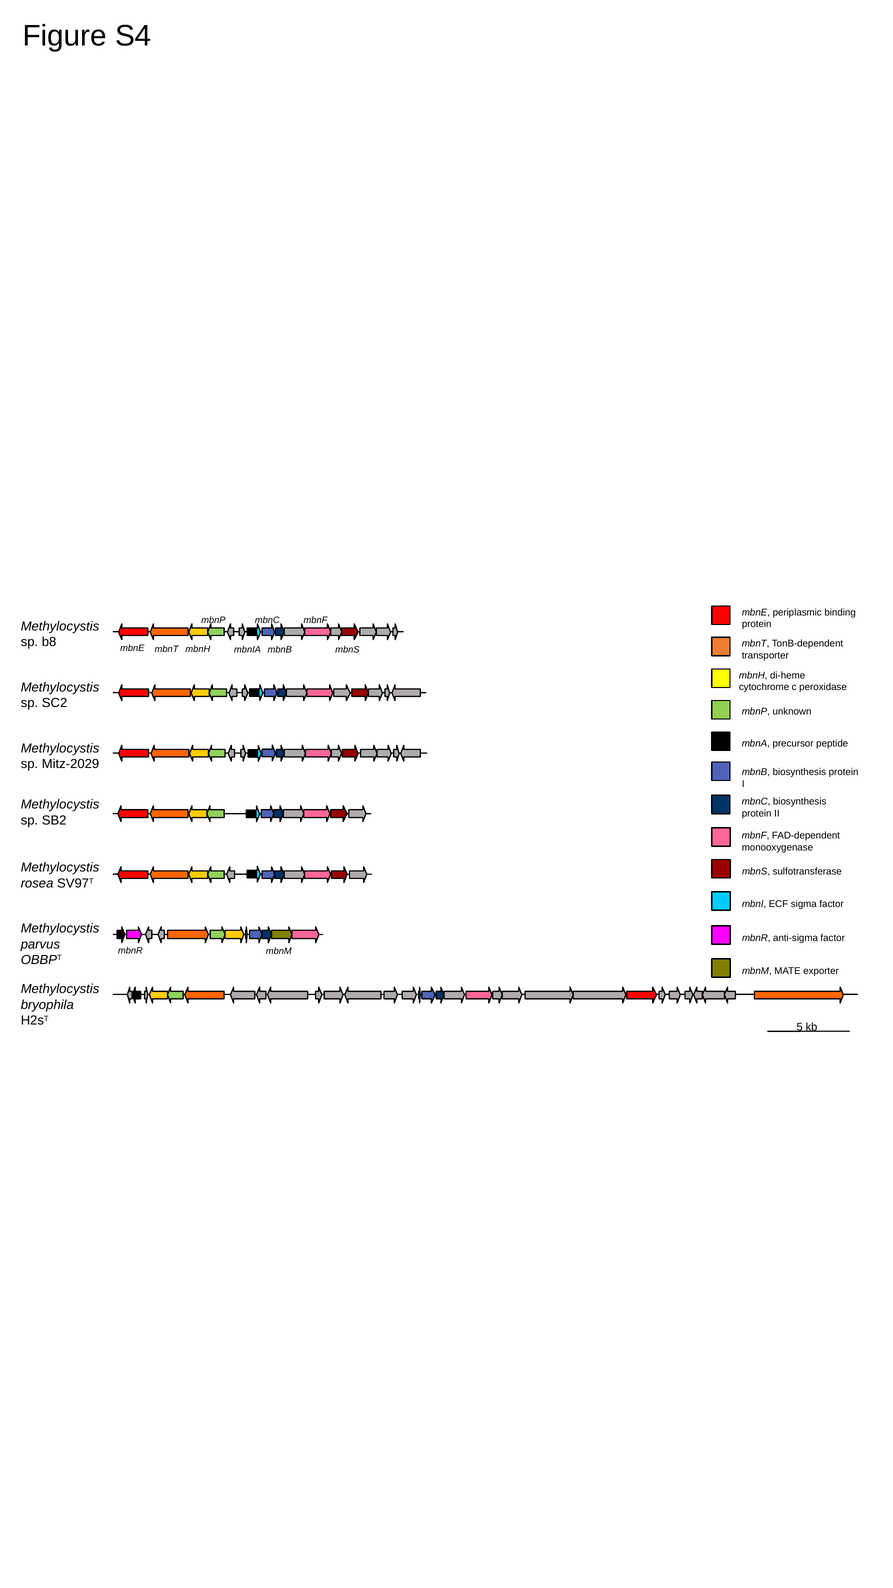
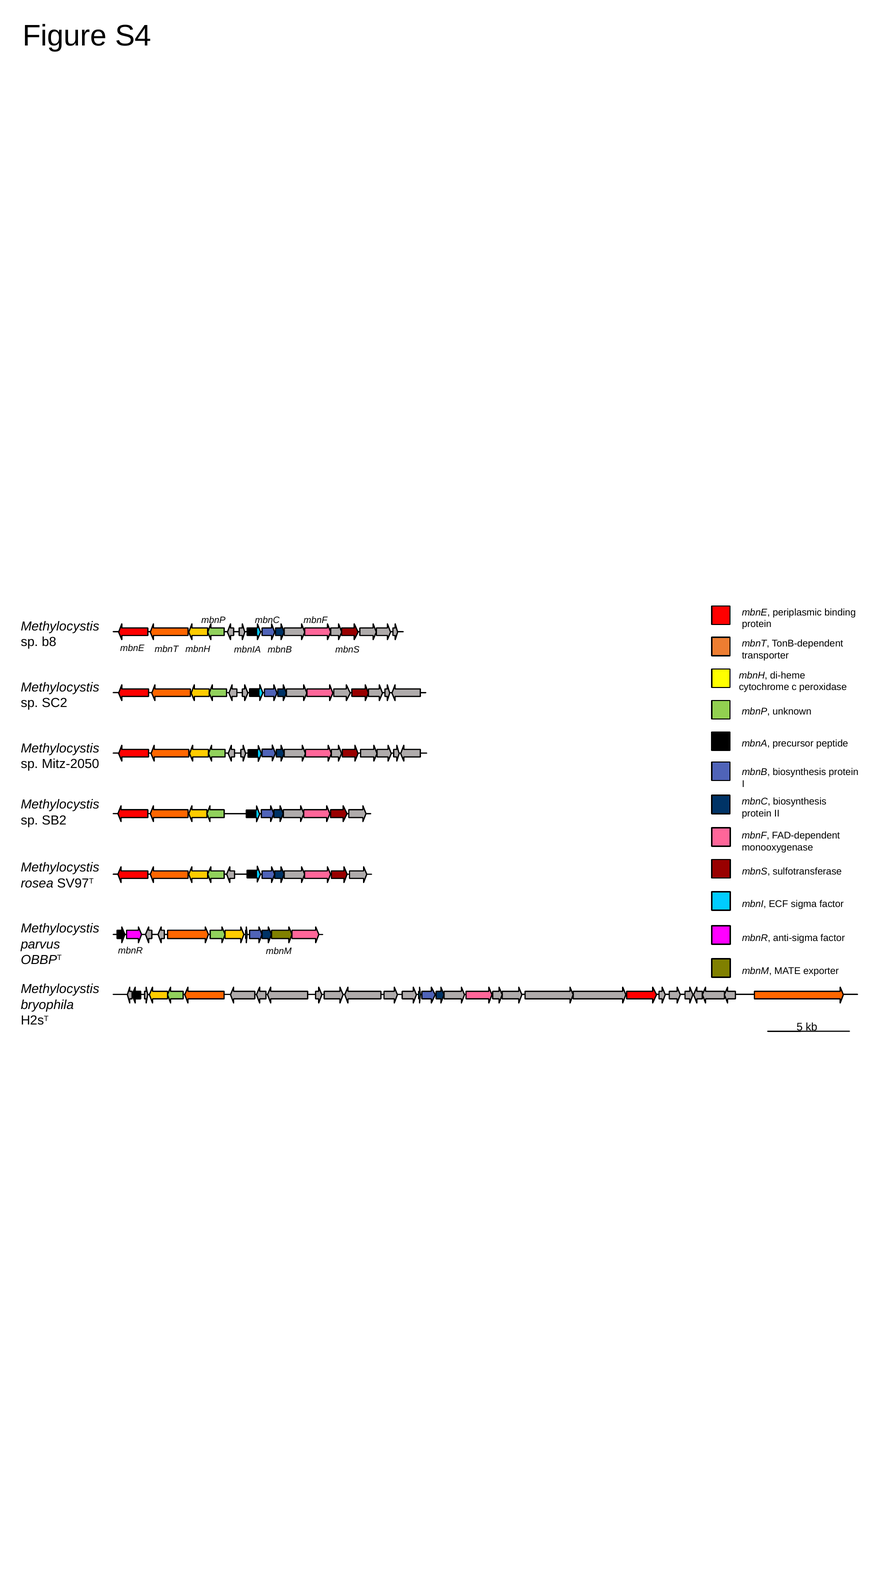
Mitz-2029: Mitz-2029 -> Mitz-2050
